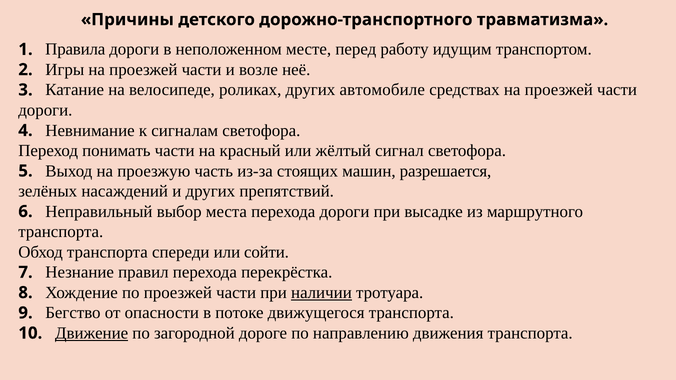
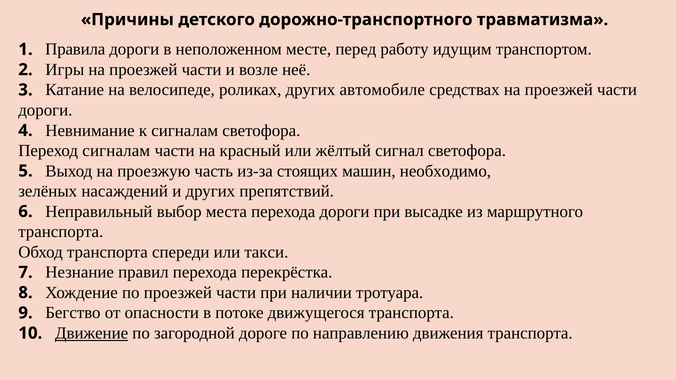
Переход понимать: понимать -> сигналам
разрешается: разрешается -> необходимо
сойти: сойти -> такси
наличии underline: present -> none
